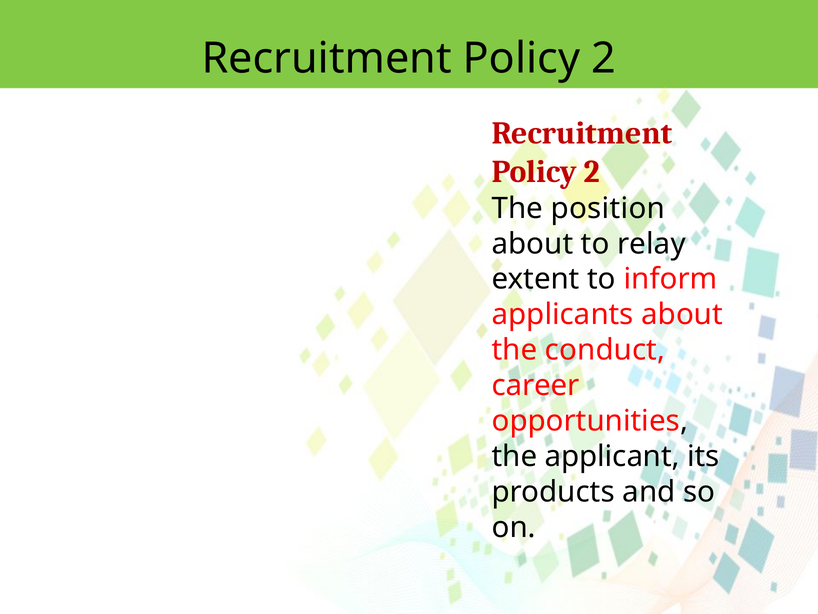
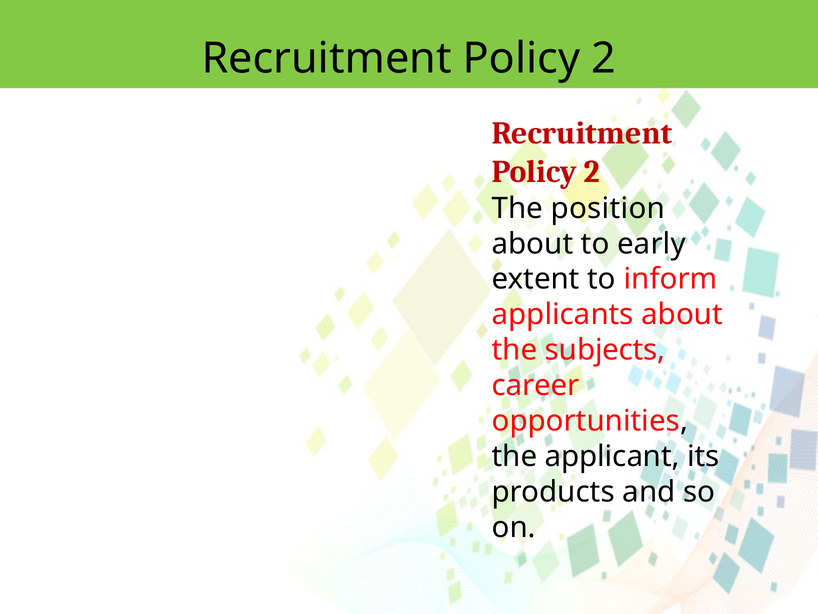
relay: relay -> early
conduct: conduct -> subjects
